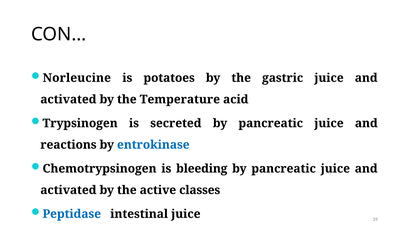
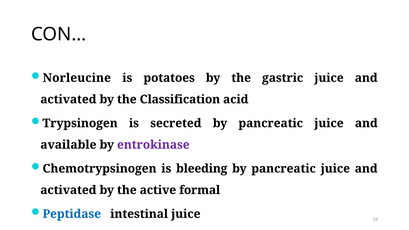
Temperature: Temperature -> Classification
reactions: reactions -> available
entrokinase colour: blue -> purple
classes: classes -> formal
